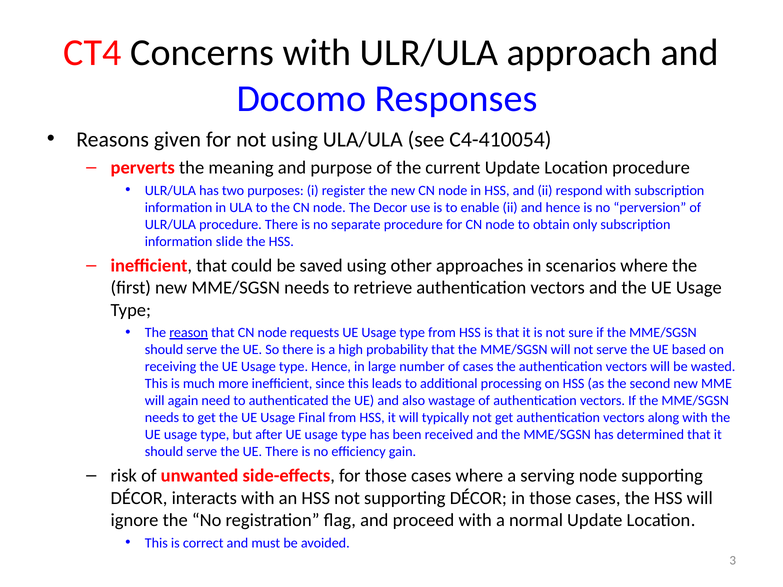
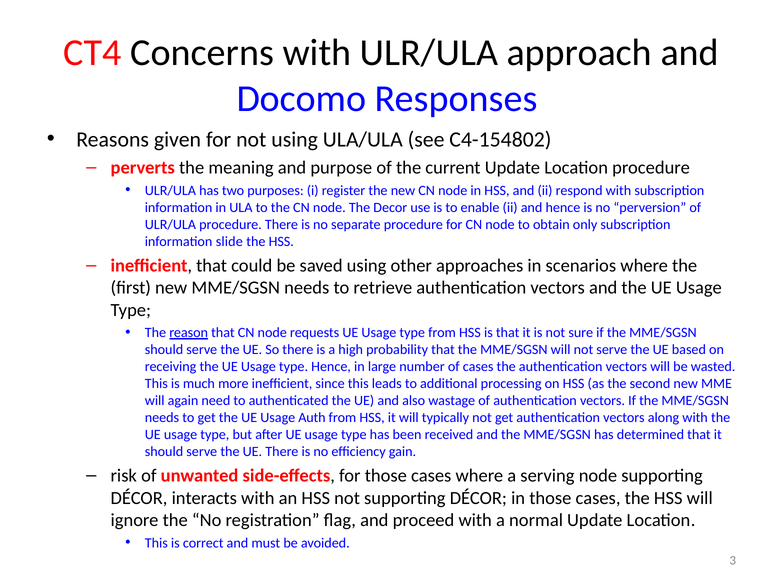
C4-410054: C4-410054 -> C4-154802
Final: Final -> Auth
